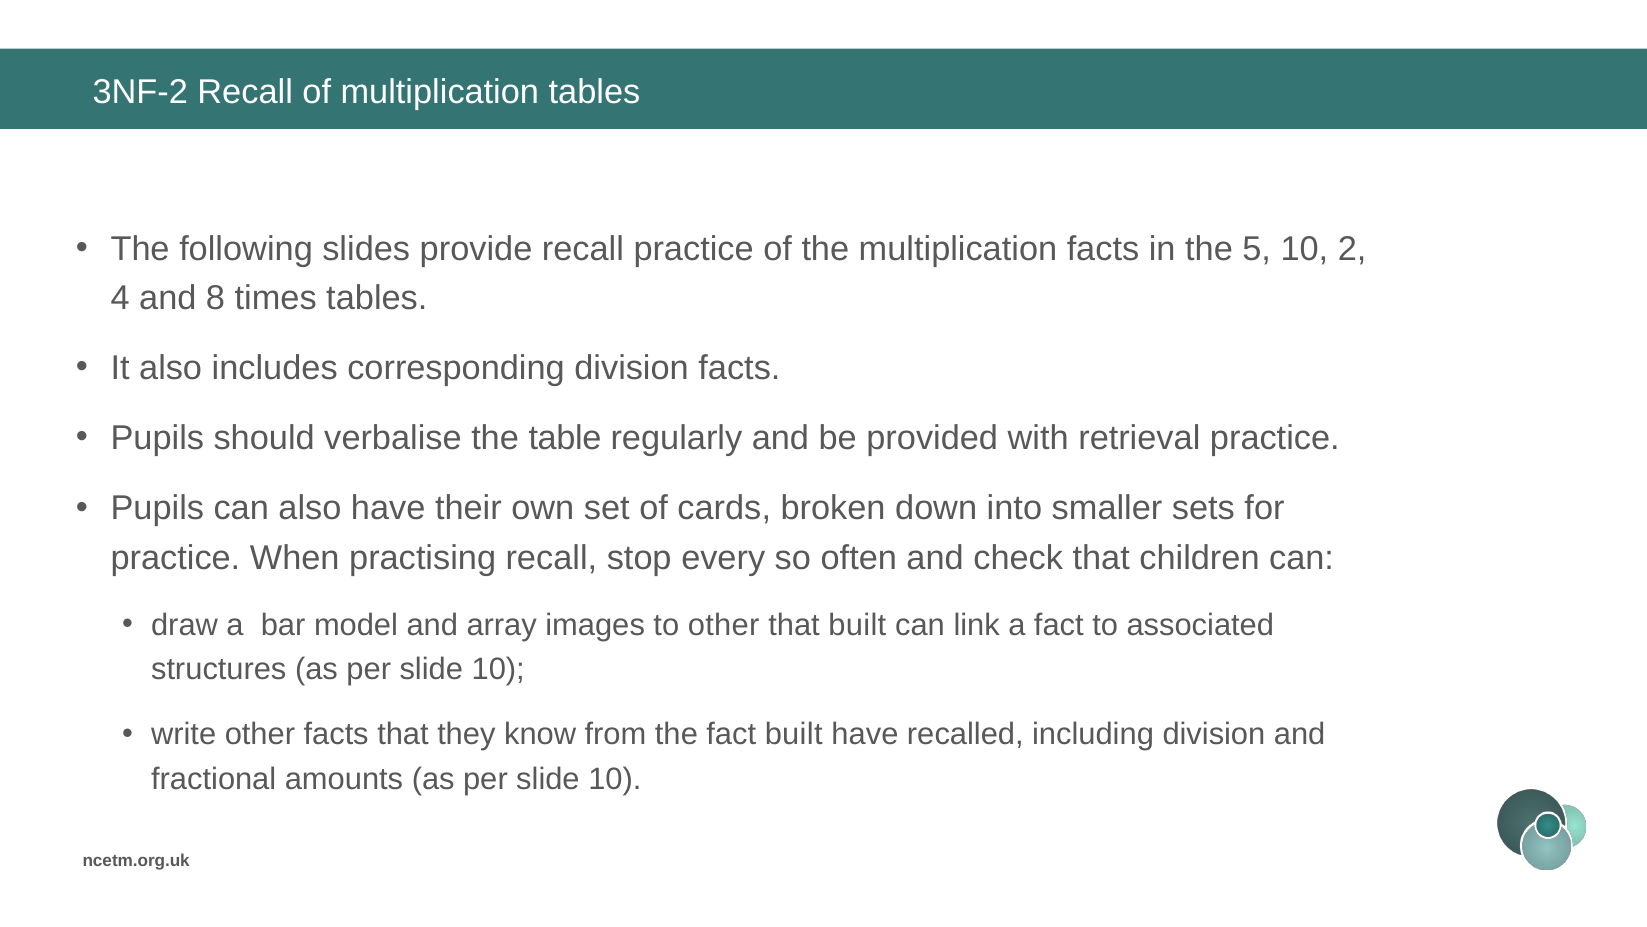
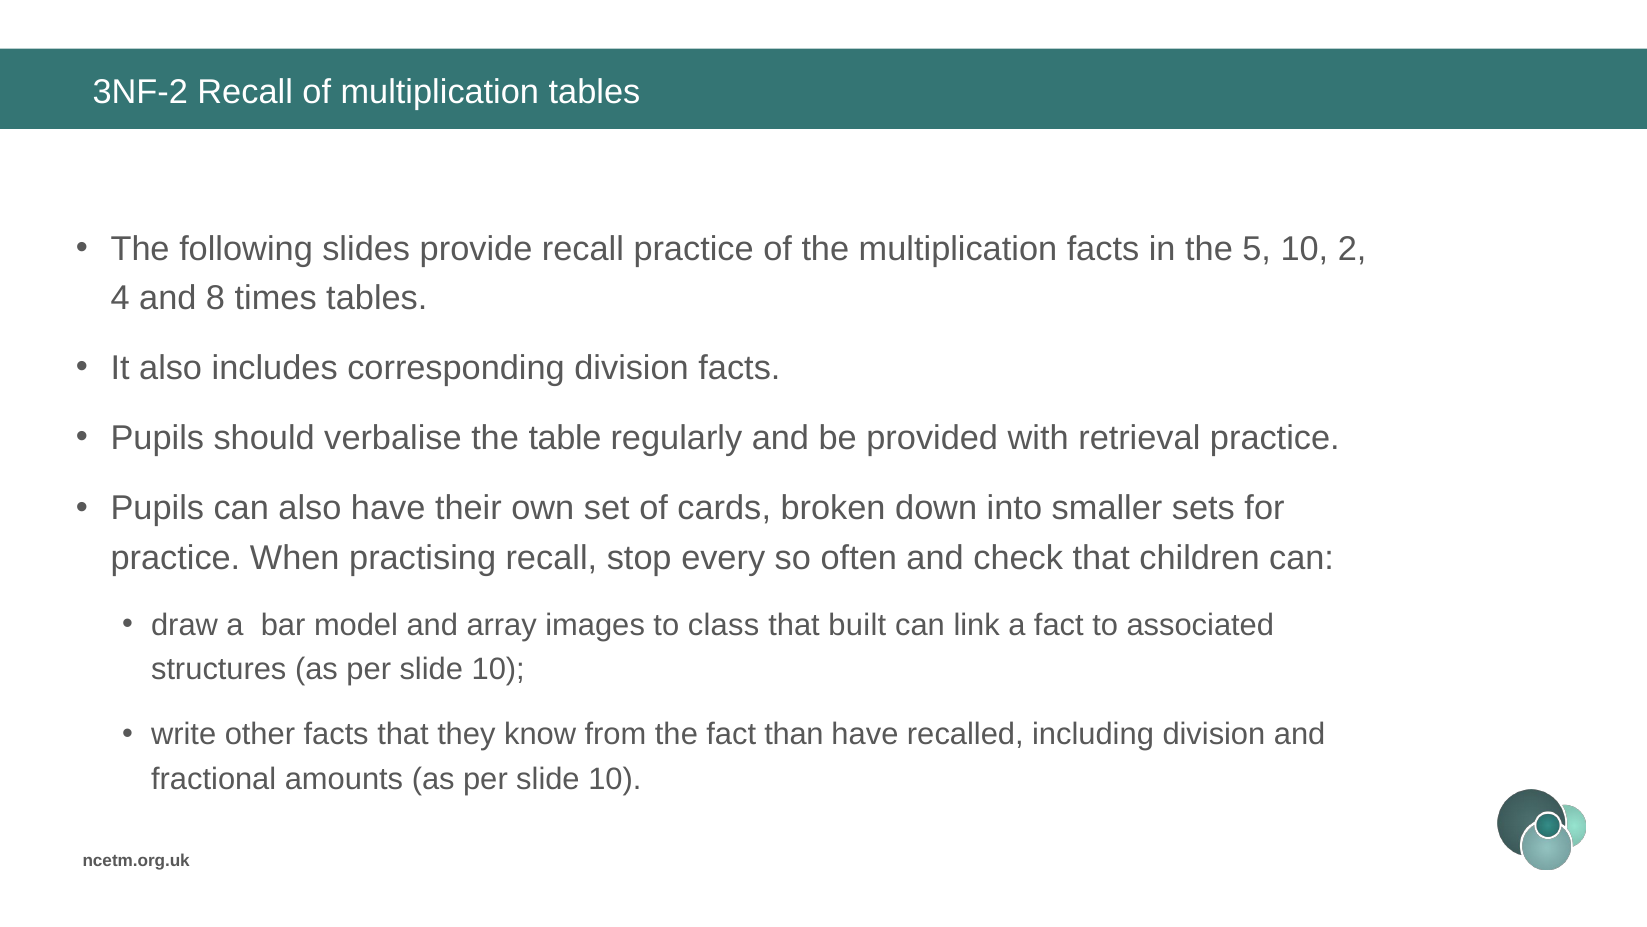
to other: other -> class
fact built: built -> than
